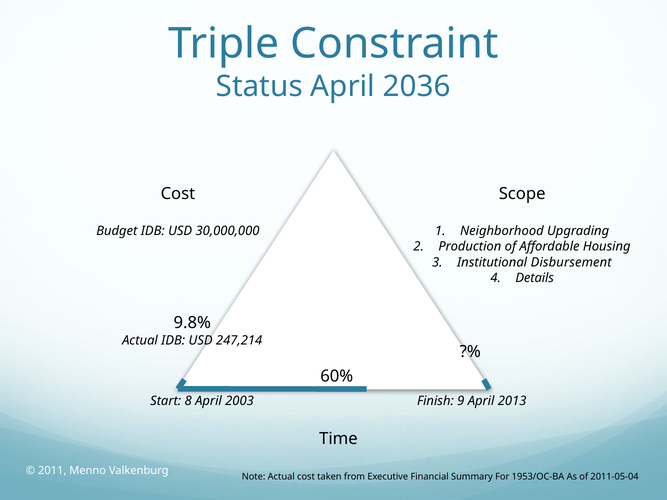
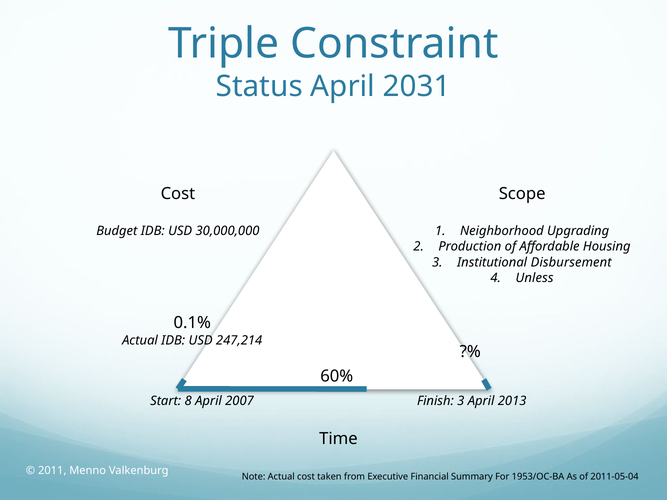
2036: 2036 -> 2031
Details: Details -> Unless
9.8%: 9.8% -> 0.1%
2003: 2003 -> 2007
Finish 9: 9 -> 3
